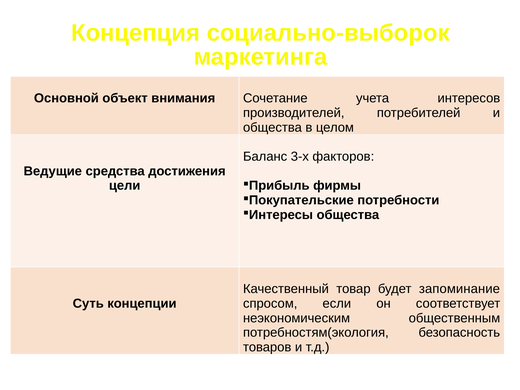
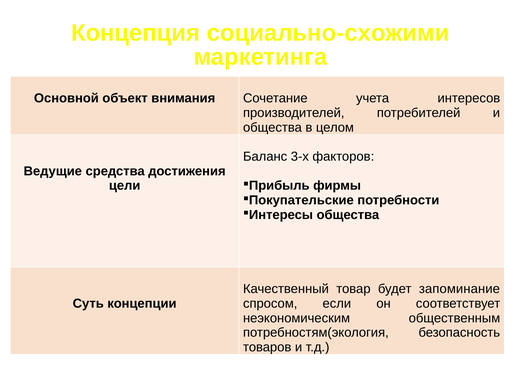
социально-выборок: социально-выборок -> социально-схожими
